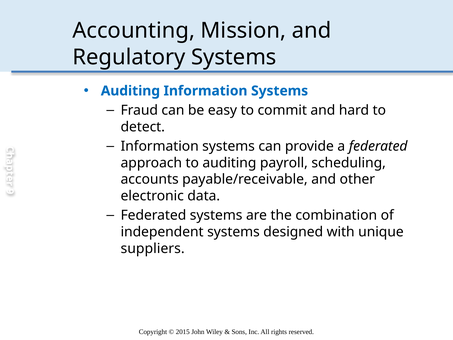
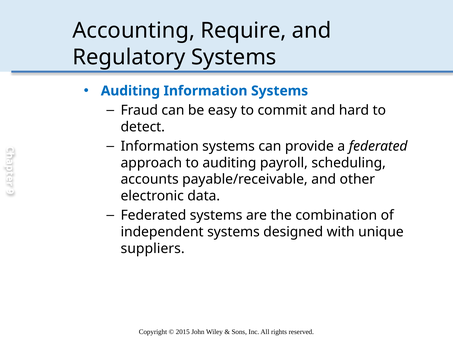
Mission: Mission -> Require
